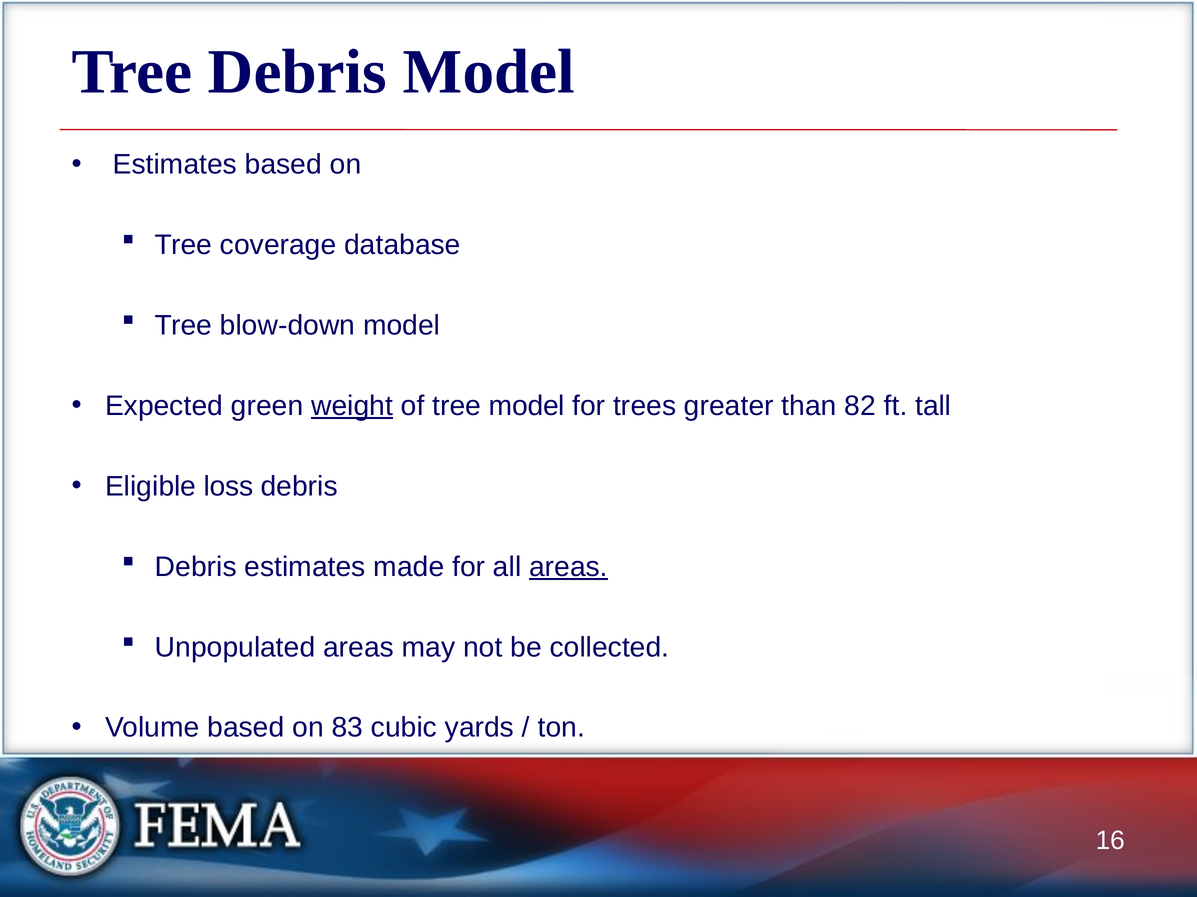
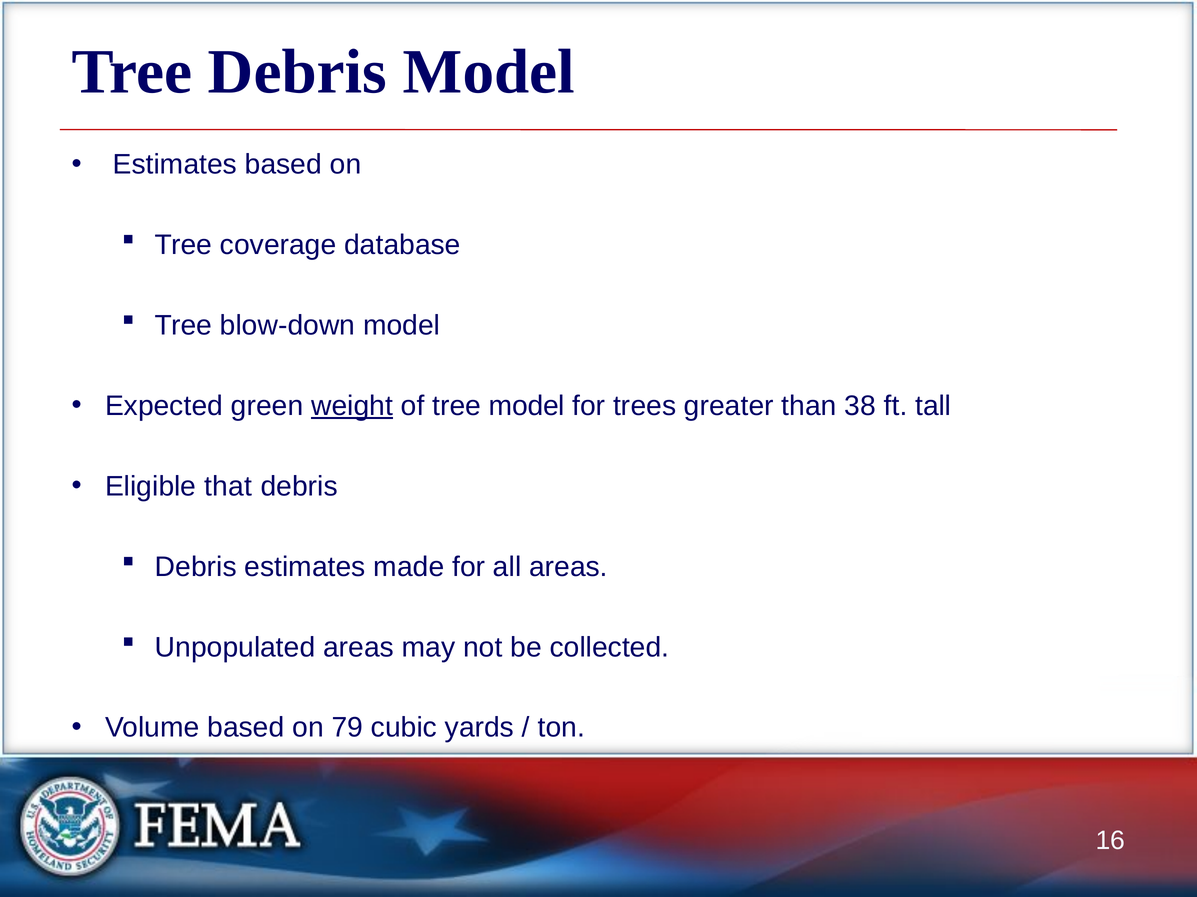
82: 82 -> 38
loss: loss -> that
areas at (569, 567) underline: present -> none
83: 83 -> 79
